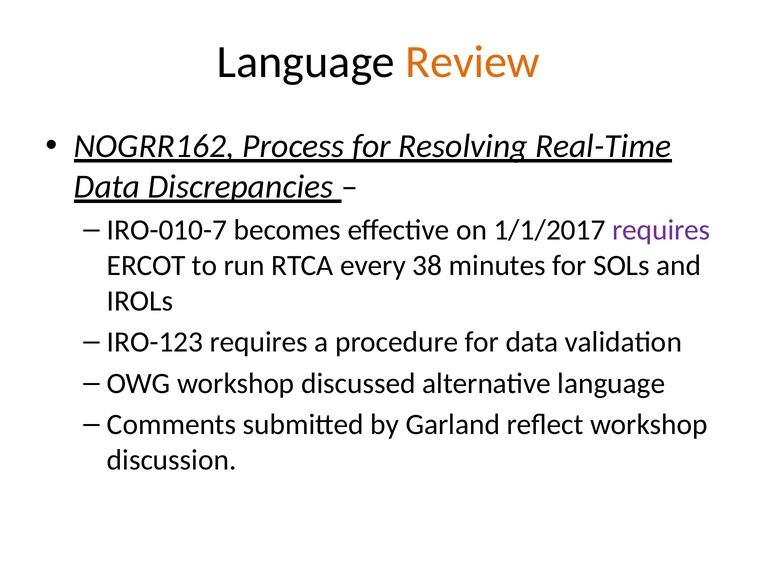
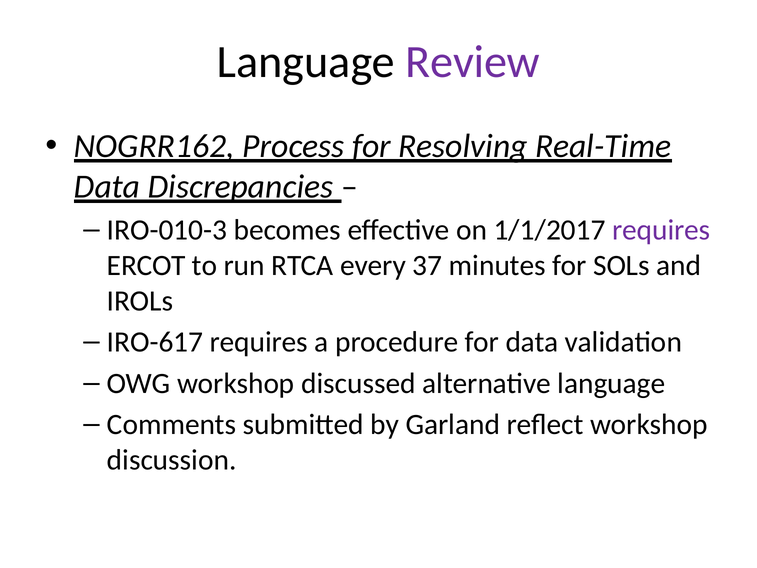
Review colour: orange -> purple
IRO-010-7: IRO-010-7 -> IRO-010-3
38: 38 -> 37
IRO-123: IRO-123 -> IRO-617
